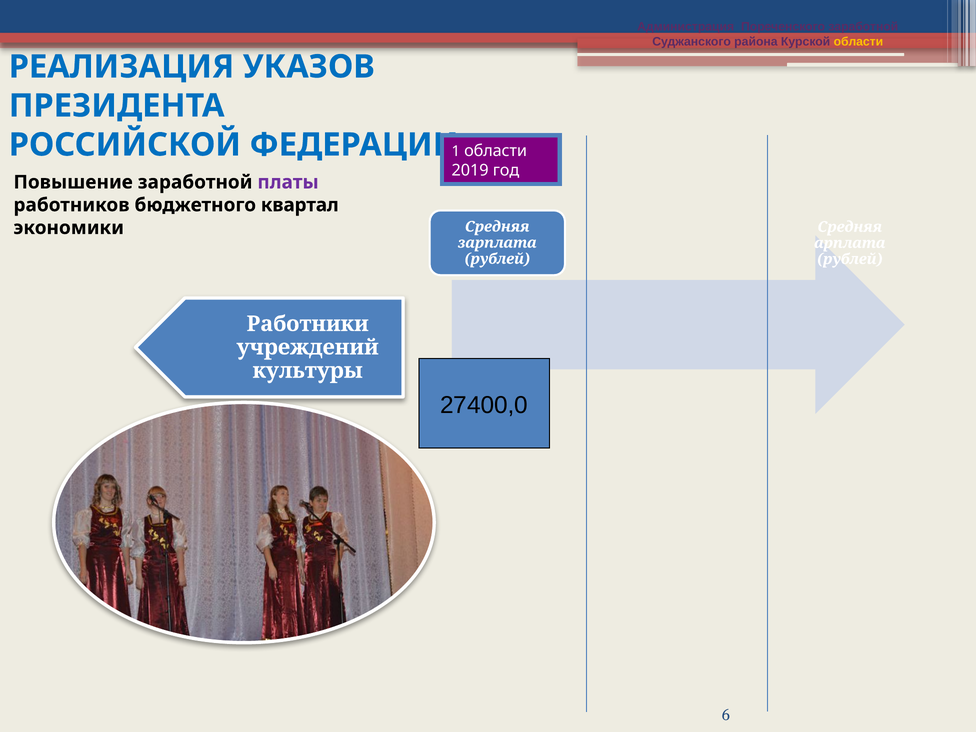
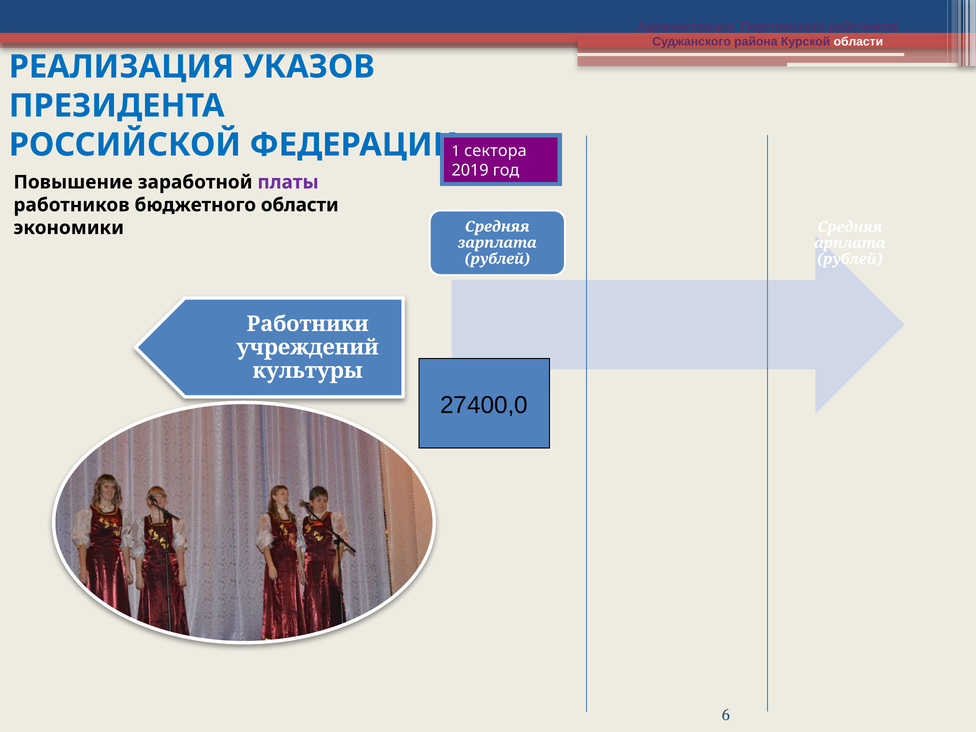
Пореченского заработной: заработной -> работников
области at (858, 42) colour: yellow -> white
области at (496, 151): области -> сектора
бюджетного квартал: квартал -> области
